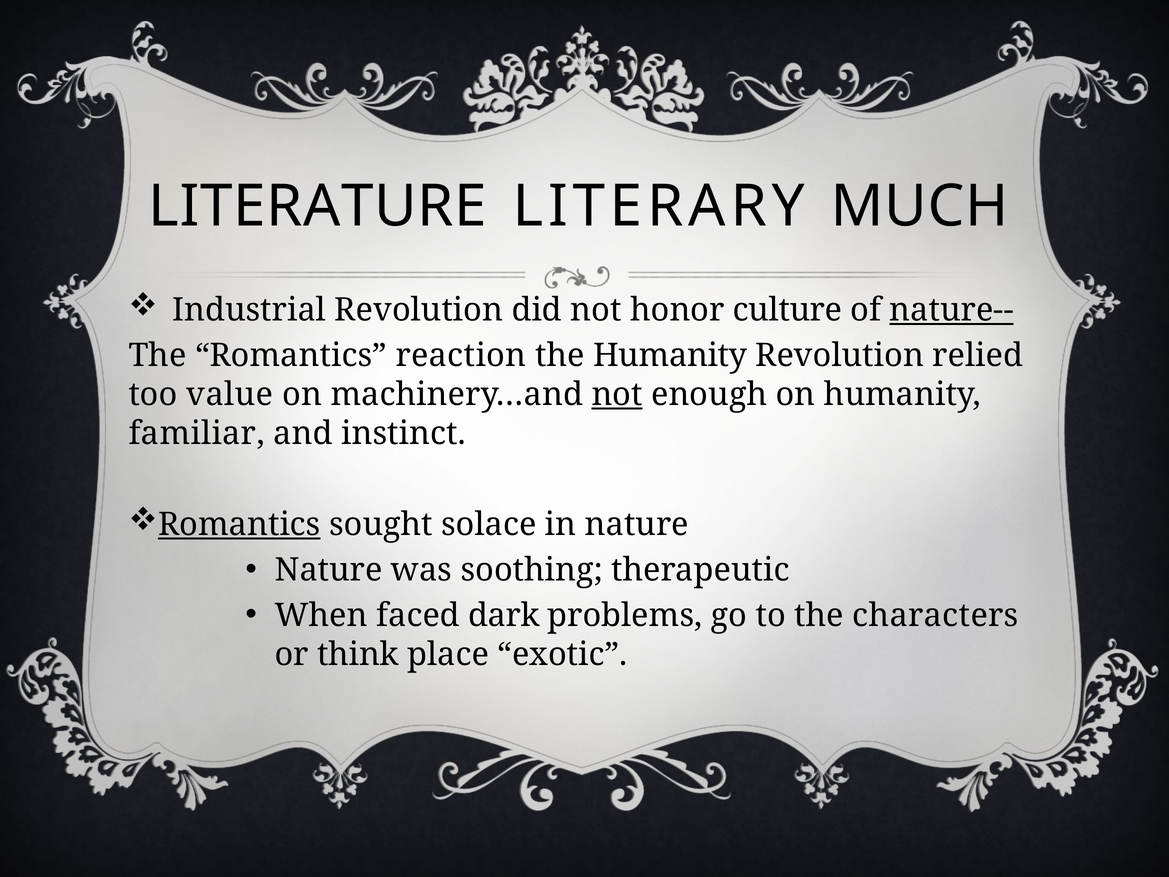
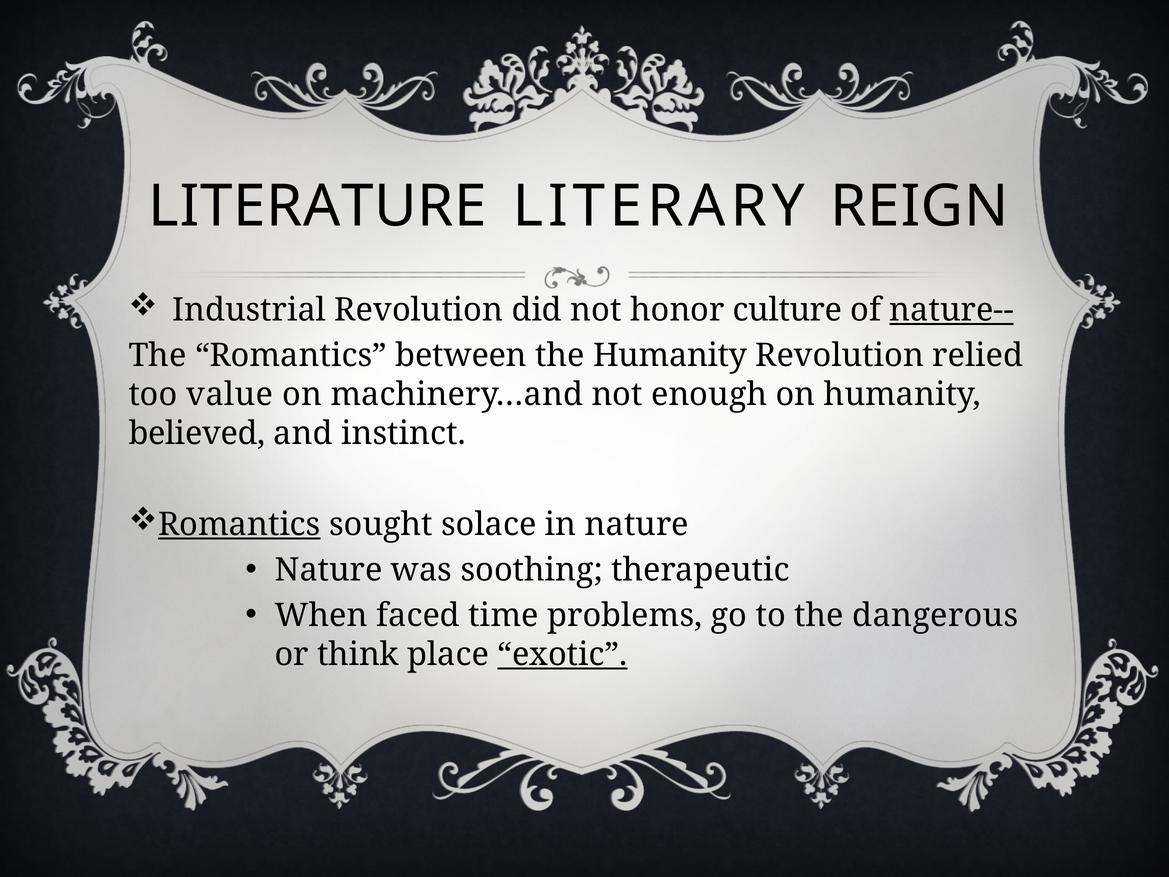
MUCH: MUCH -> REIGN
reaction: reaction -> between
not at (617, 395) underline: present -> none
familiar: familiar -> believed
dark: dark -> time
characters: characters -> dangerous
exotic underline: none -> present
